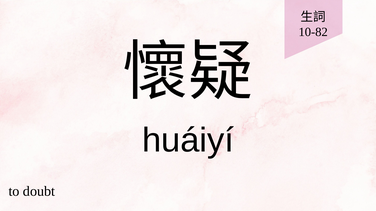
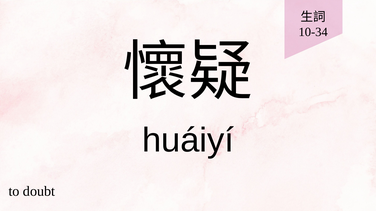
10-82: 10-82 -> 10-34
